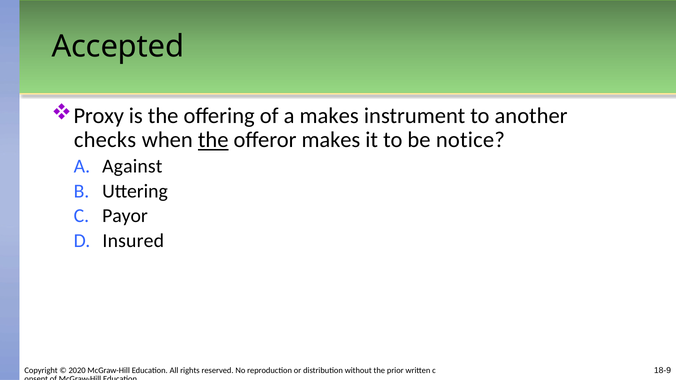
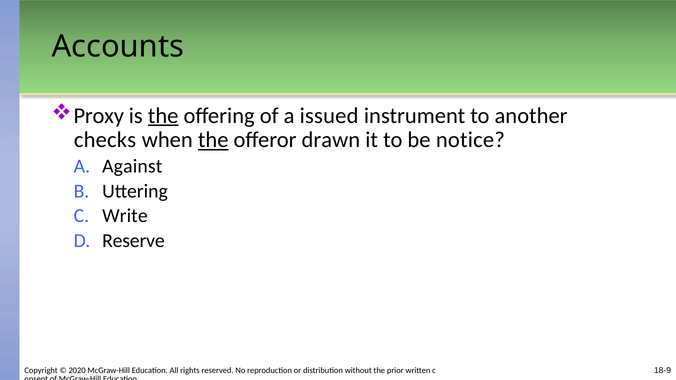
Accepted: Accepted -> Accounts
the at (163, 116) underline: none -> present
a makes: makes -> issued
offeror makes: makes -> drawn
Payor: Payor -> Write
Insured: Insured -> Reserve
